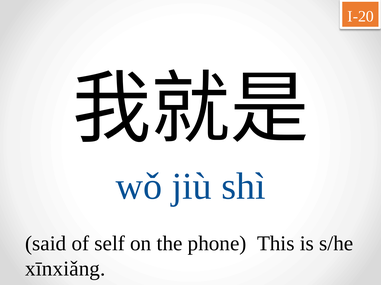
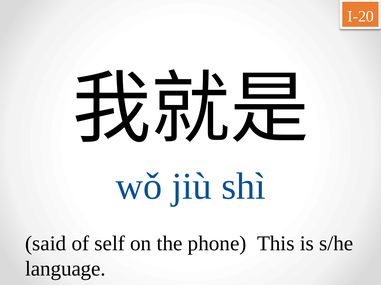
xīnxiǎng: xīnxiǎng -> language
